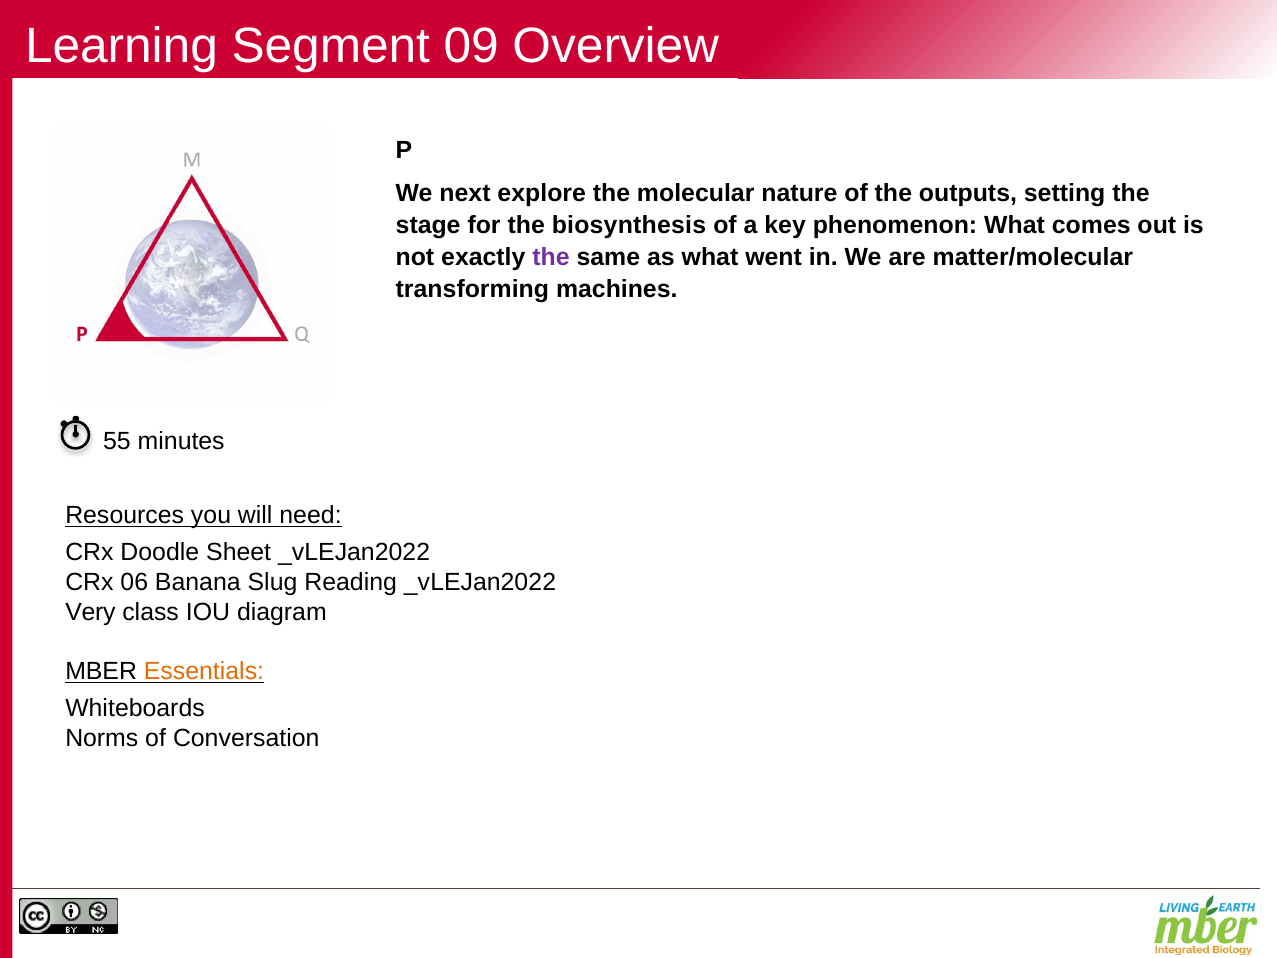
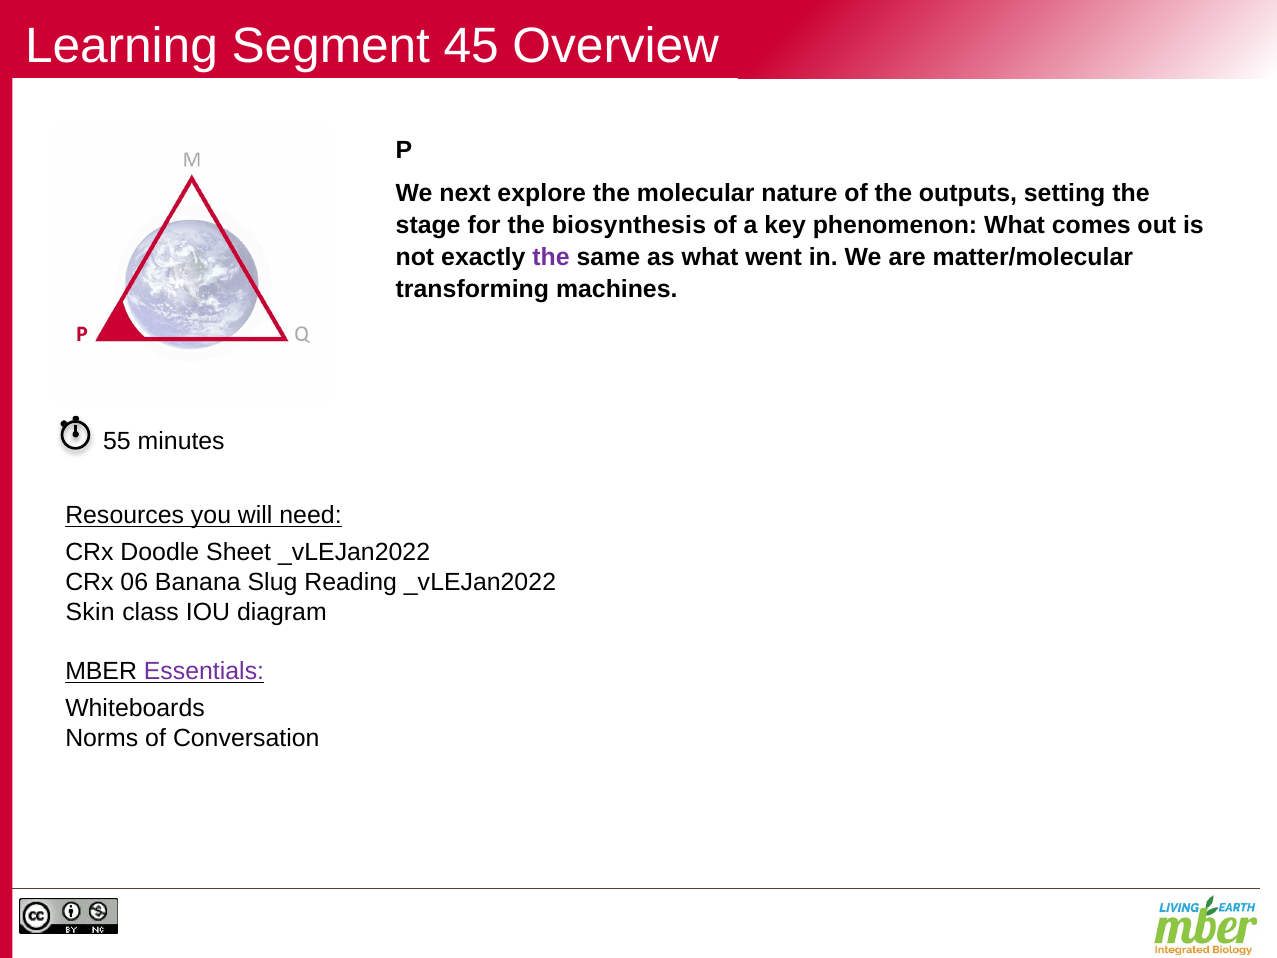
09: 09 -> 45
Very: Very -> Skin
Essentials colour: orange -> purple
